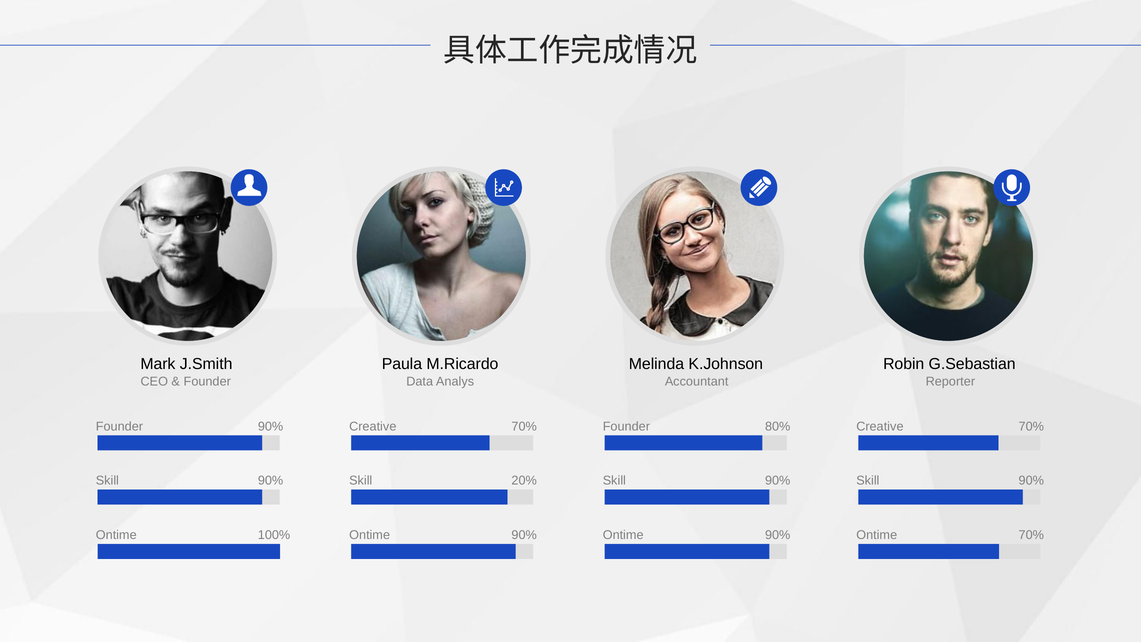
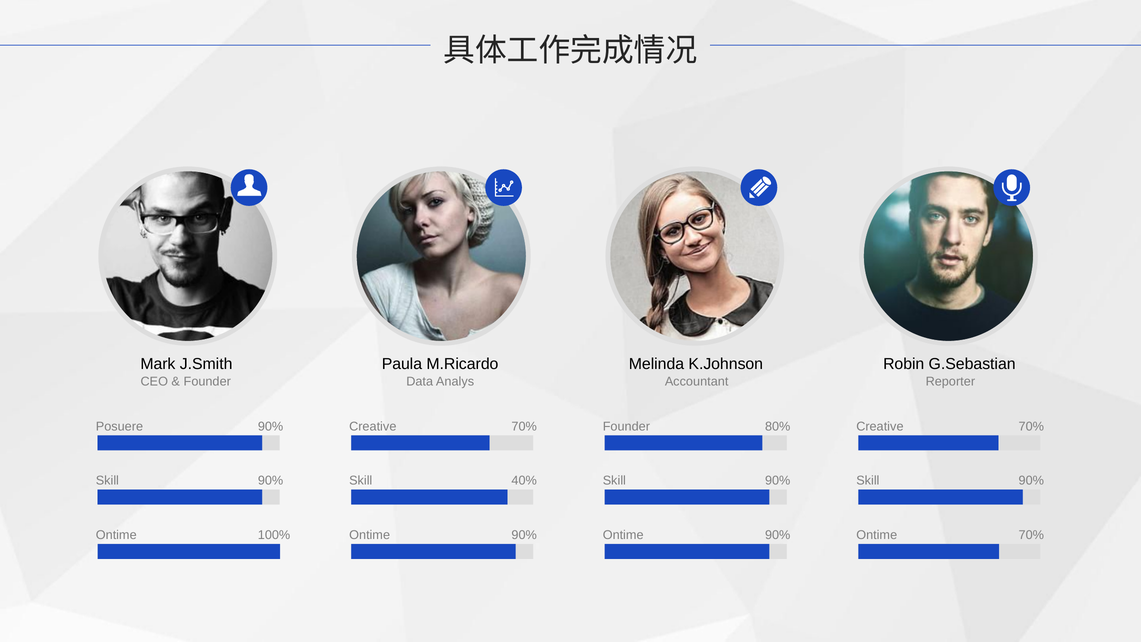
Founder at (119, 426): Founder -> Posuere
20%: 20% -> 40%
